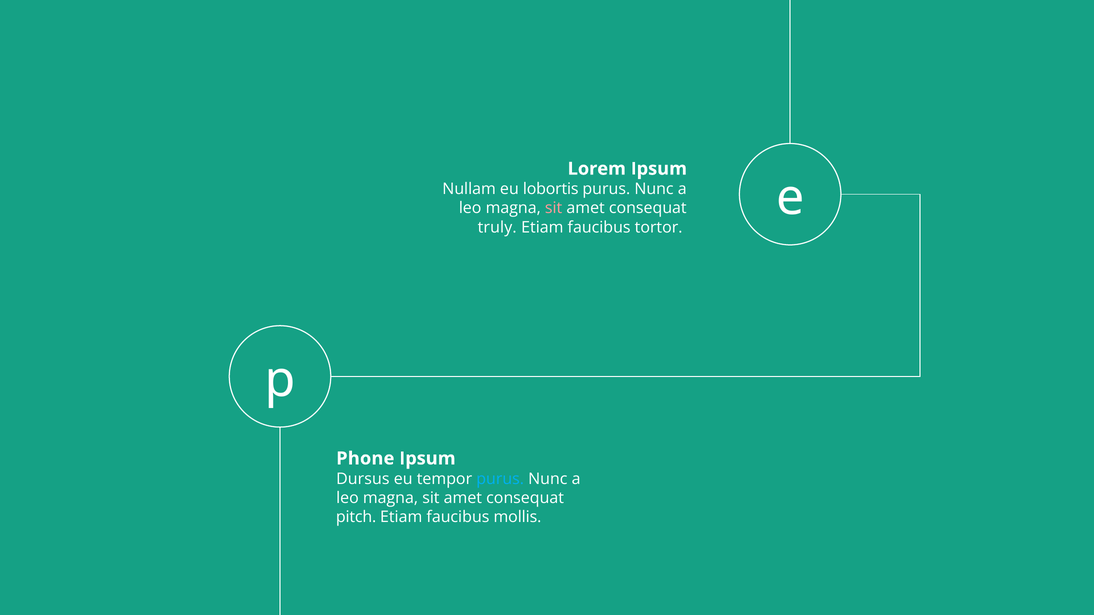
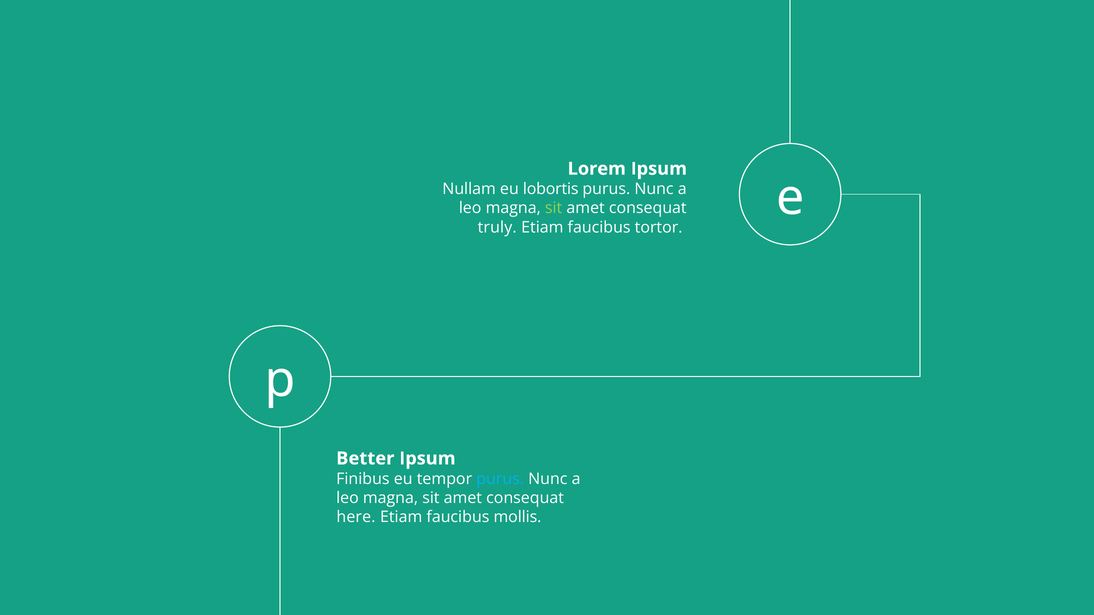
sit at (554, 208) colour: pink -> light green
Phone: Phone -> Better
Dursus: Dursus -> Finibus
pitch: pitch -> here
